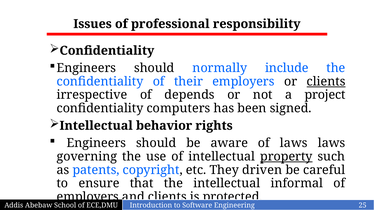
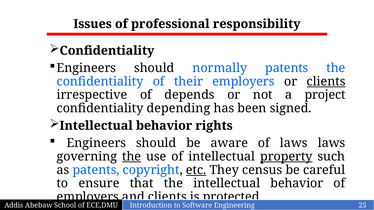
normally include: include -> patents
computers: computers -> depending
the at (132, 157) underline: none -> present
etc underline: none -> present
driven: driven -> census
the intellectual informal: informal -> behavior
